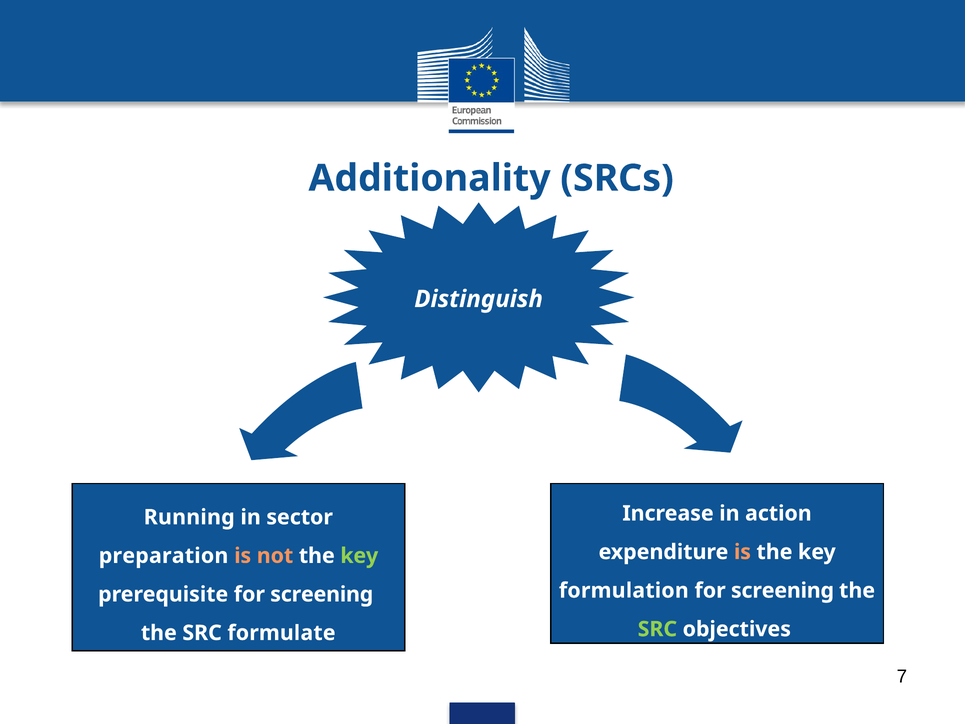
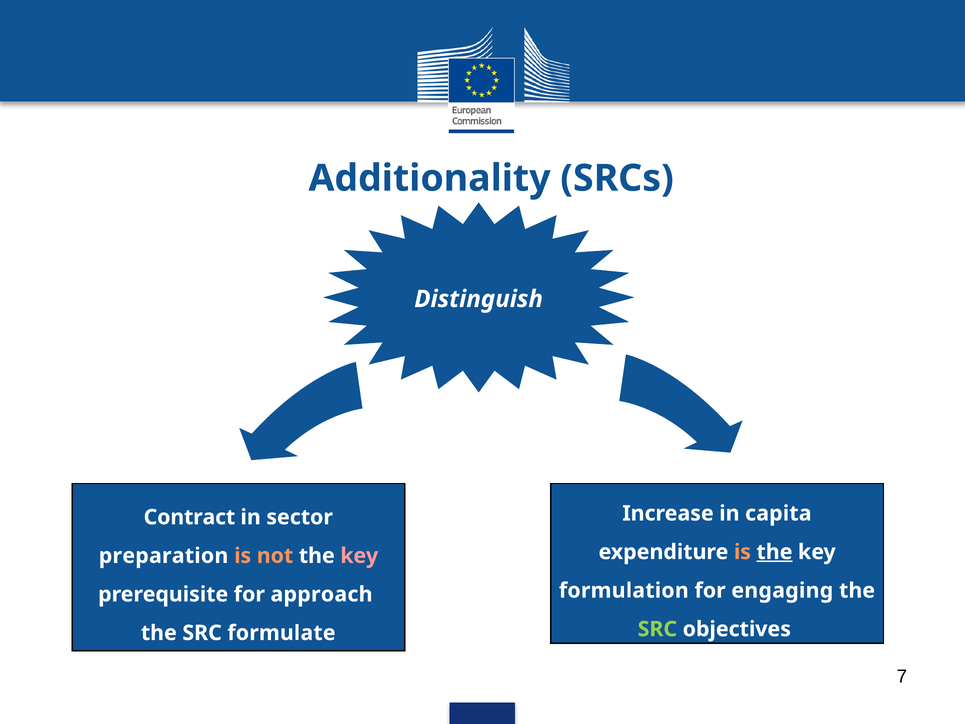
action: action -> capita
Running at (189, 517): Running -> Contract
the at (774, 552) underline: none -> present
key at (359, 556) colour: light green -> pink
screening at (782, 590): screening -> engaging
prerequisite for screening: screening -> approach
